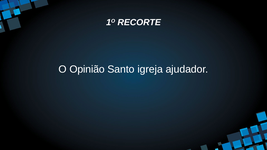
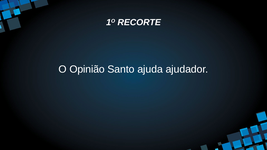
igreja: igreja -> ajuda
